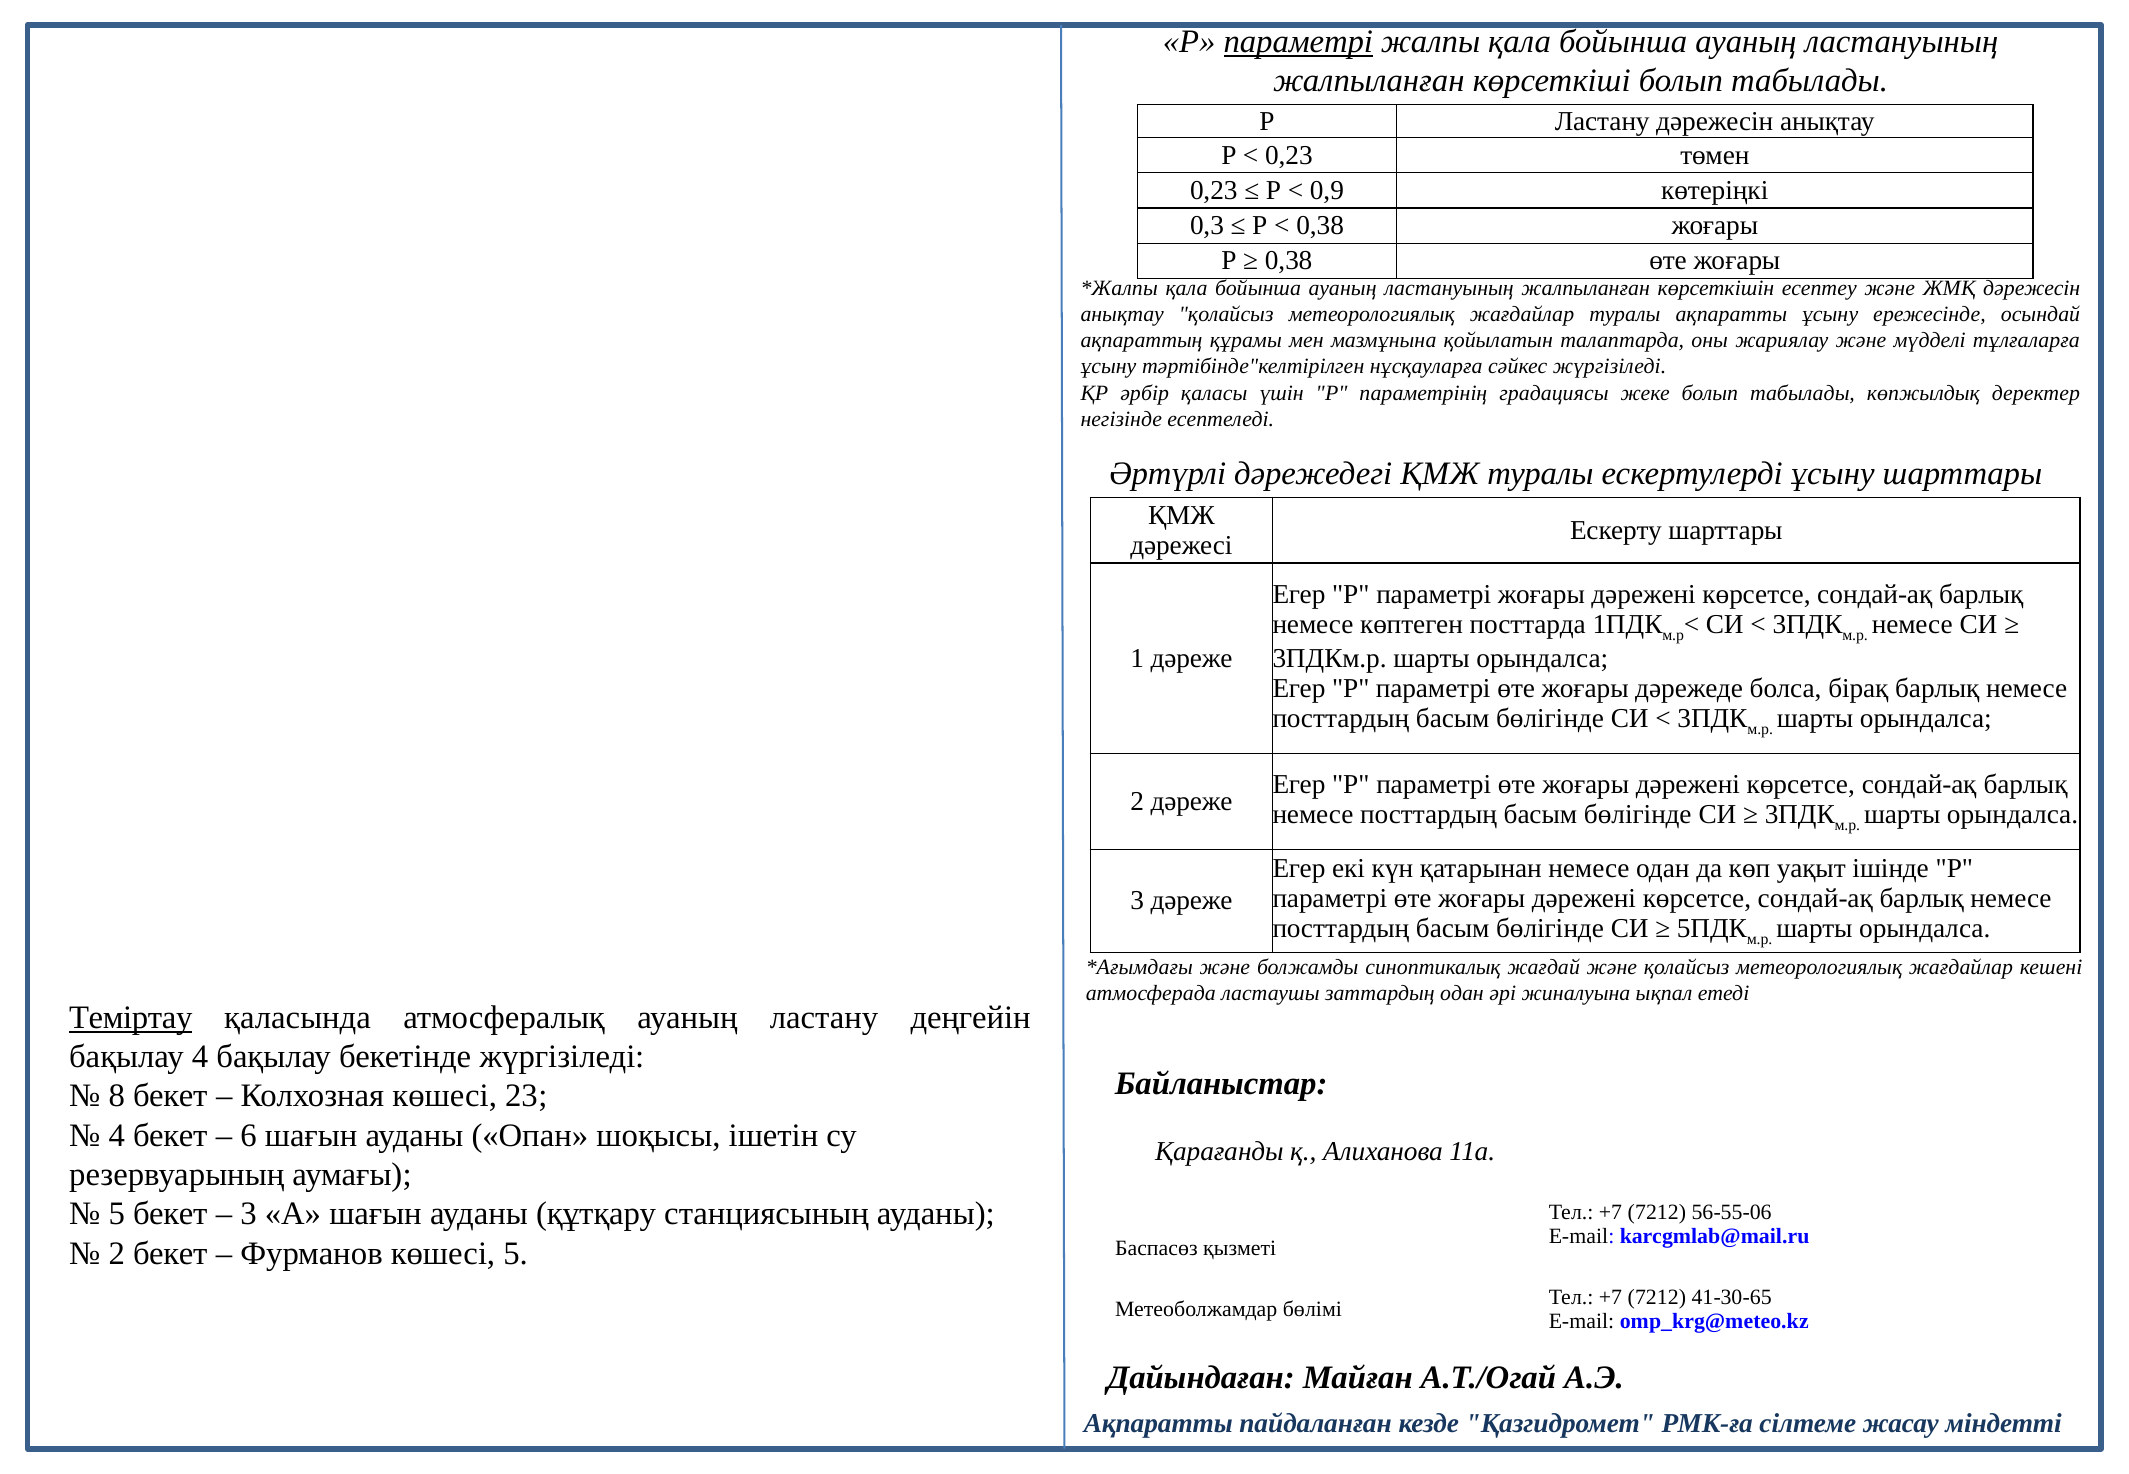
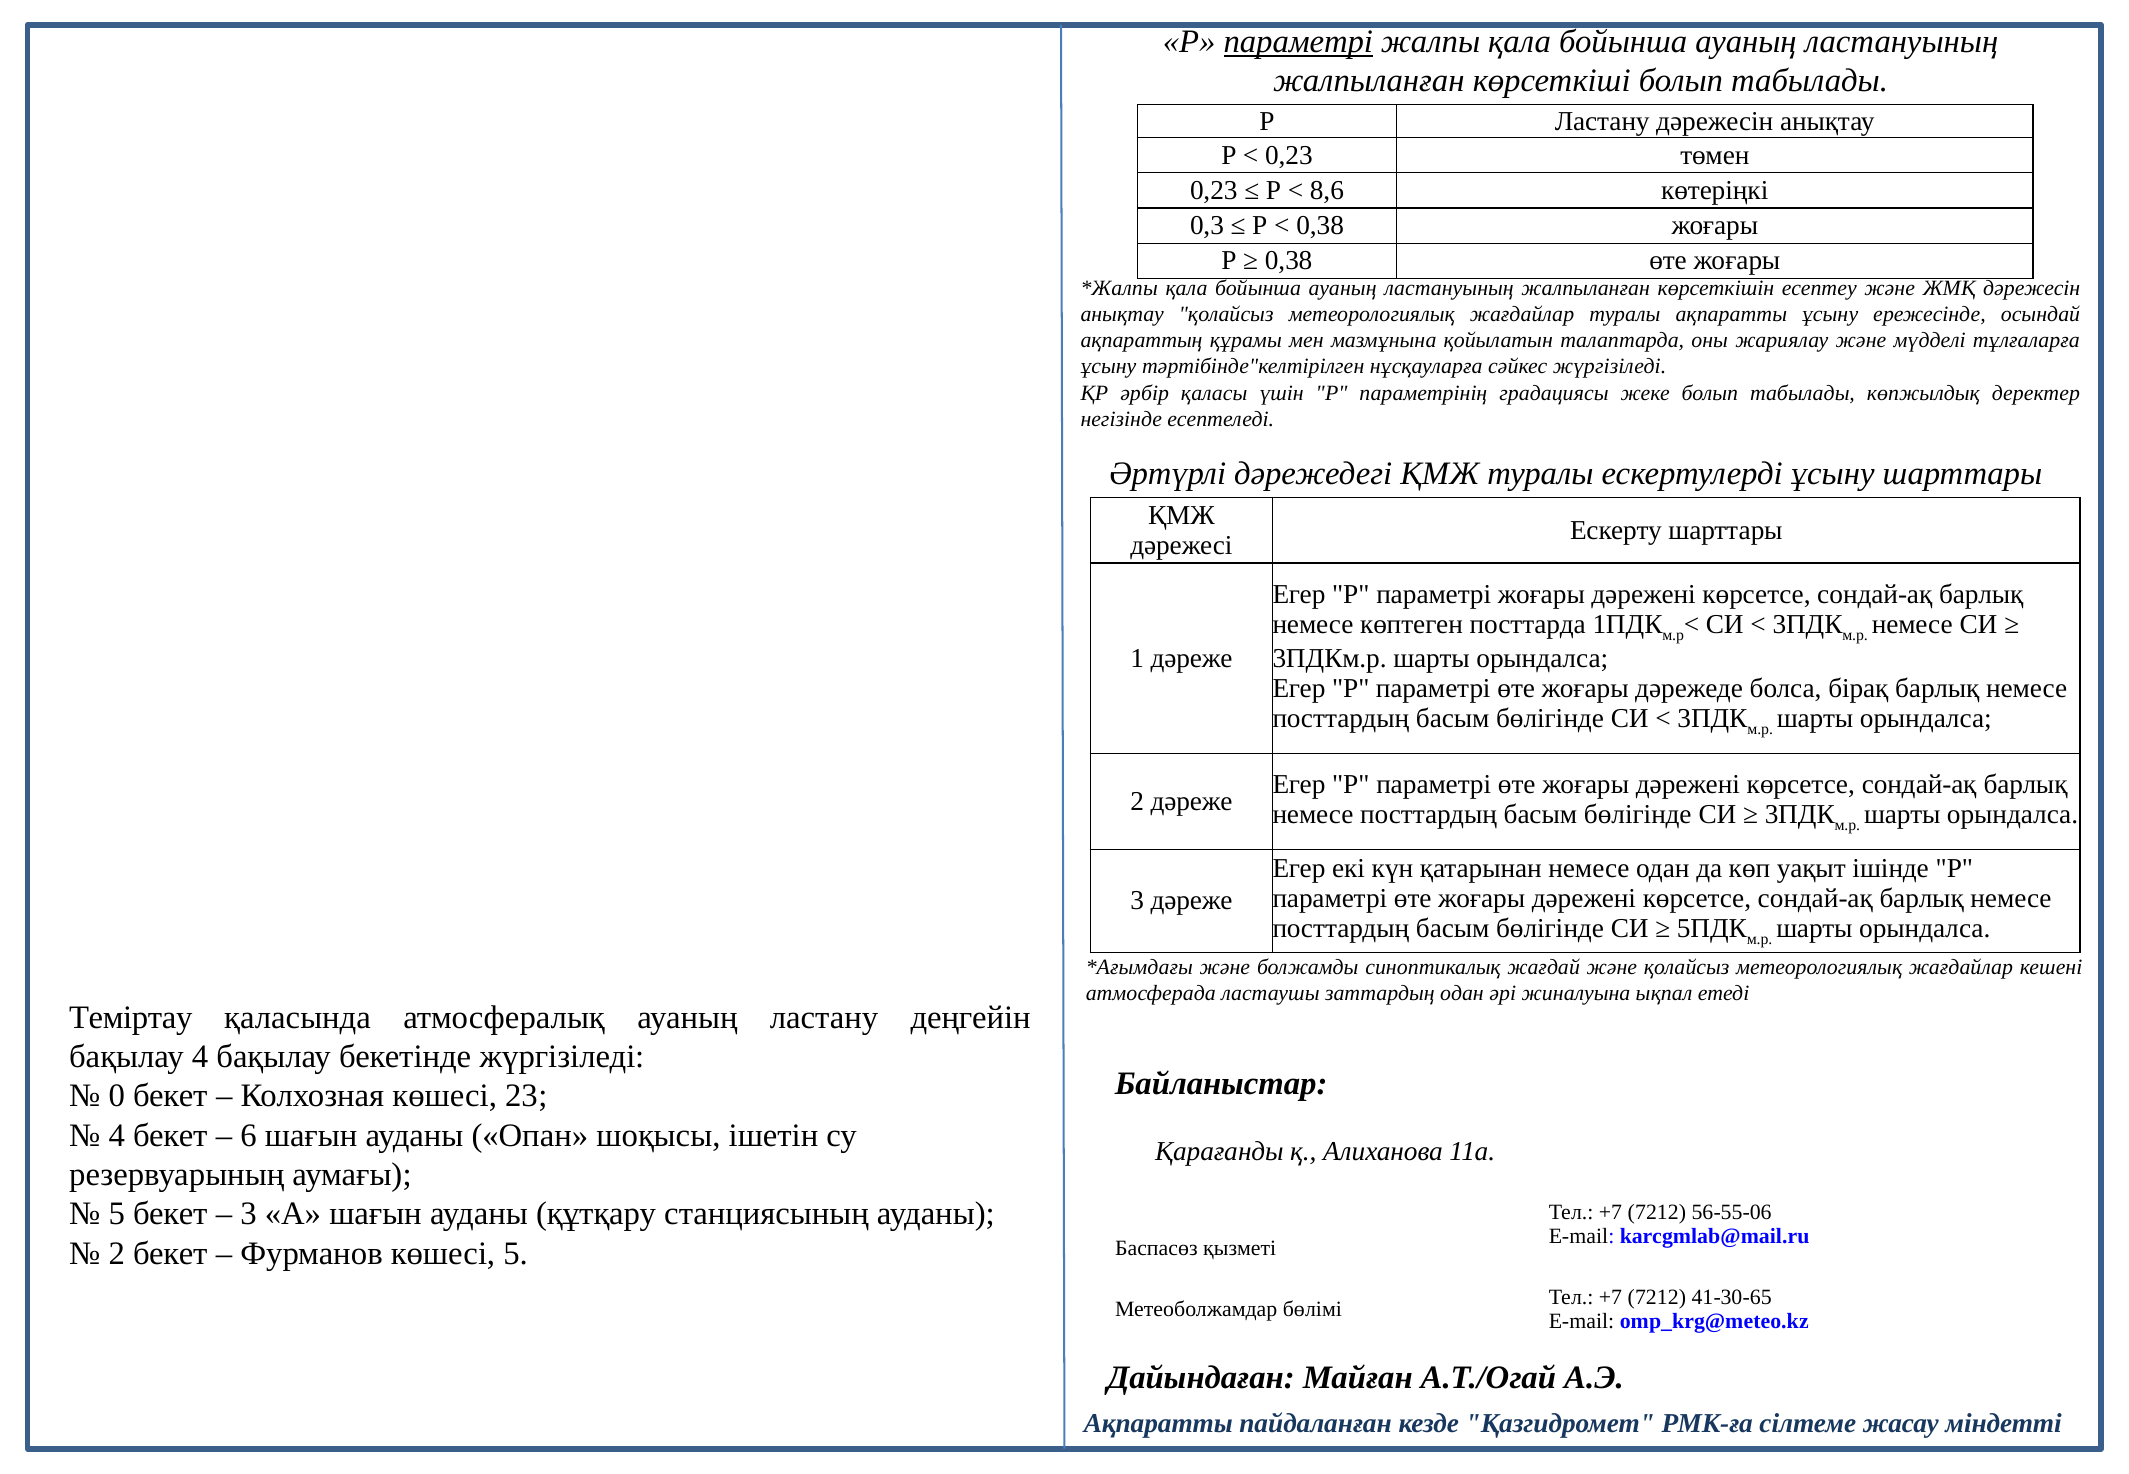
0,9: 0,9 -> 8,6
Теміртау underline: present -> none
8: 8 -> 0
